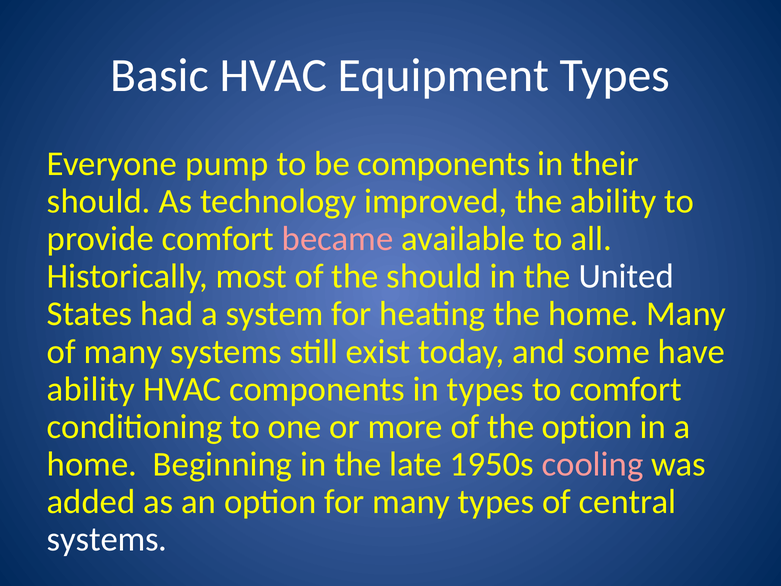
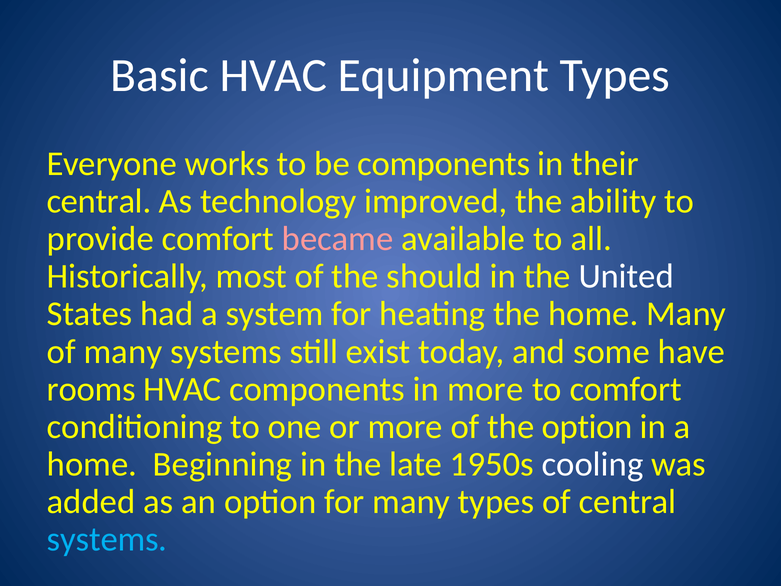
pump: pump -> works
should at (99, 201): should -> central
ability at (91, 389): ability -> rooms
in types: types -> more
cooling colour: pink -> white
systems at (107, 539) colour: white -> light blue
